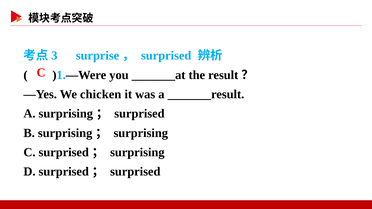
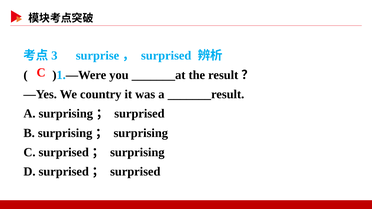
chicken: chicken -> country
